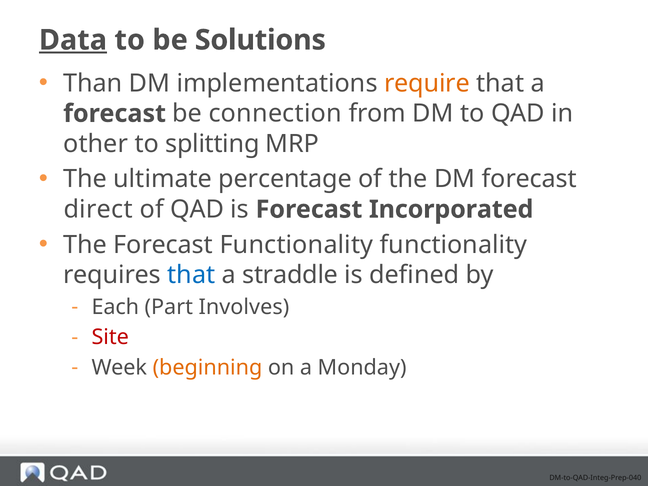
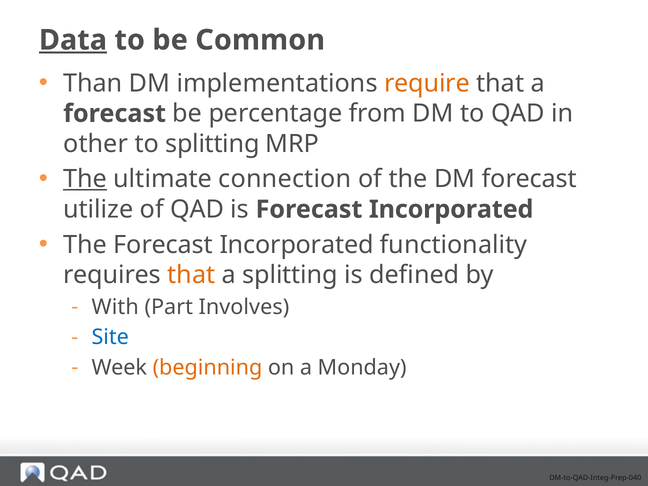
Solutions: Solutions -> Common
connection: connection -> percentage
The at (85, 179) underline: none -> present
percentage: percentage -> connection
direct: direct -> utilize
The Forecast Functionality: Functionality -> Incorporated
that at (191, 275) colour: blue -> orange
a straddle: straddle -> splitting
Each: Each -> With
Site colour: red -> blue
